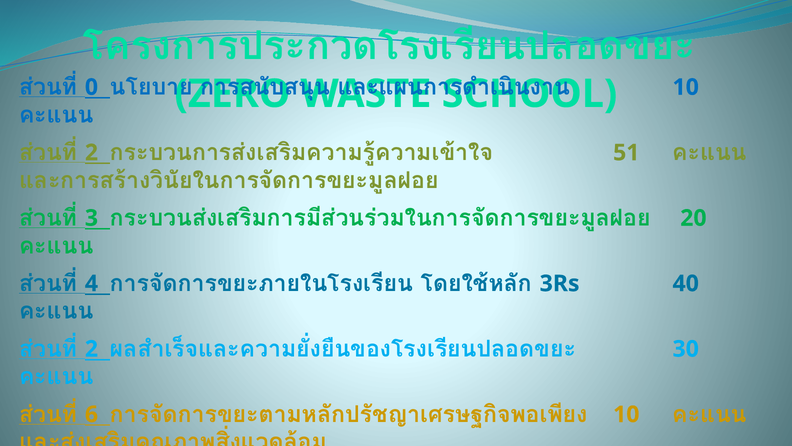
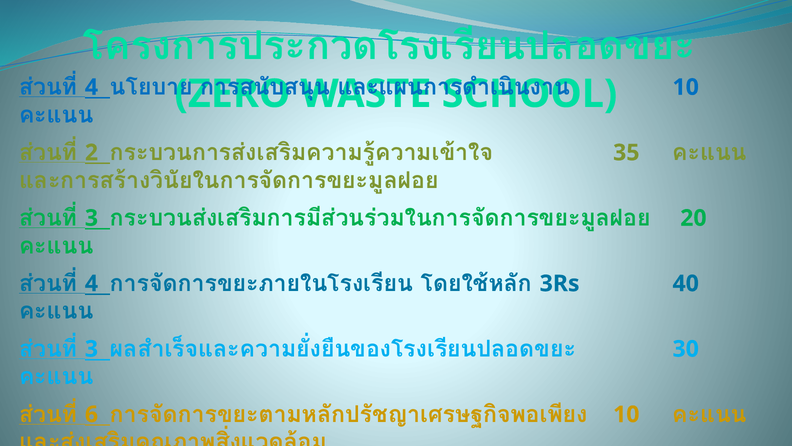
0 at (91, 87): 0 -> 4
51: 51 -> 35
2 at (91, 349): 2 -> 3
